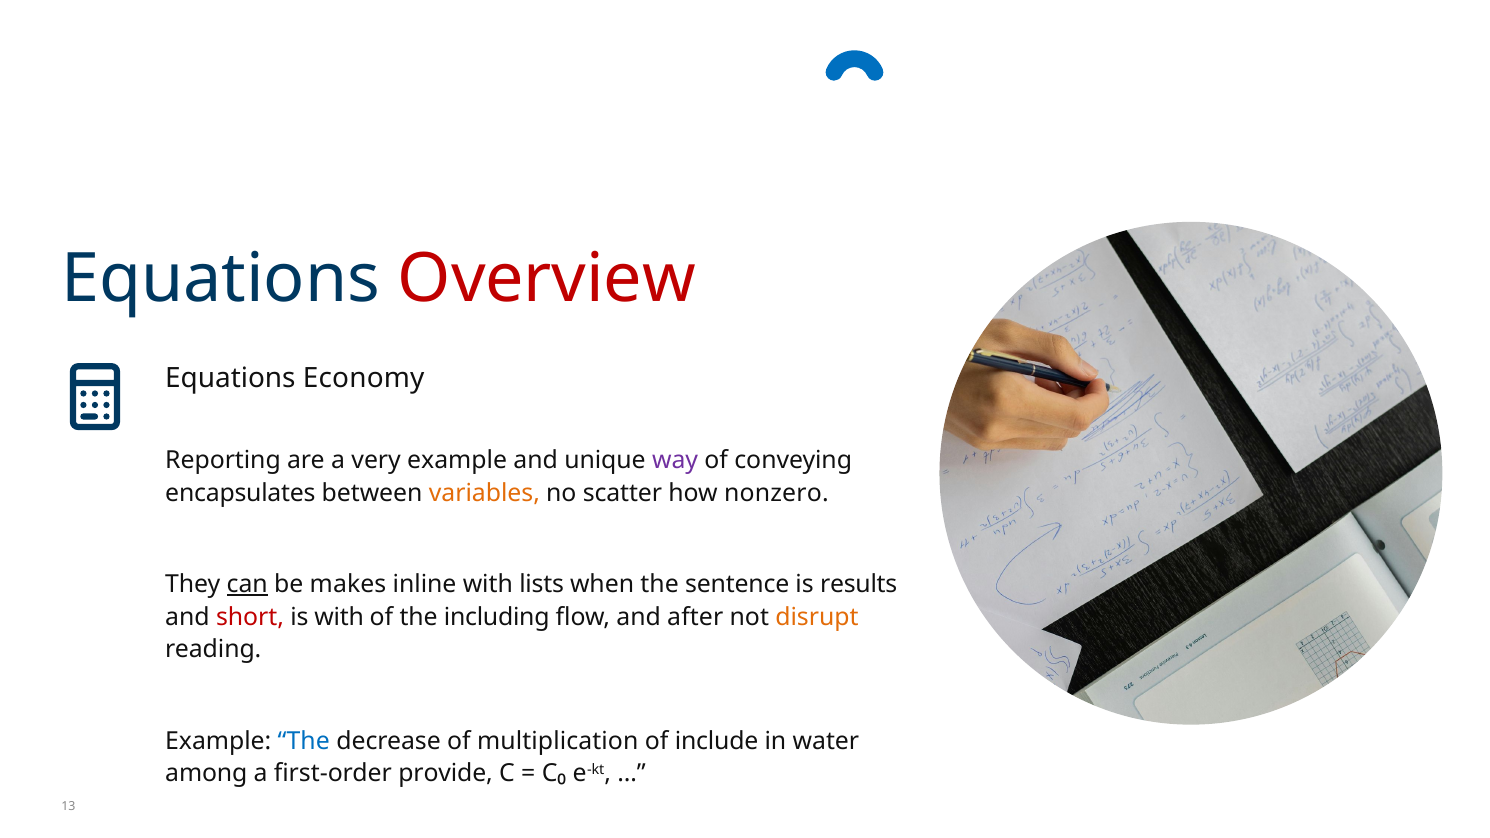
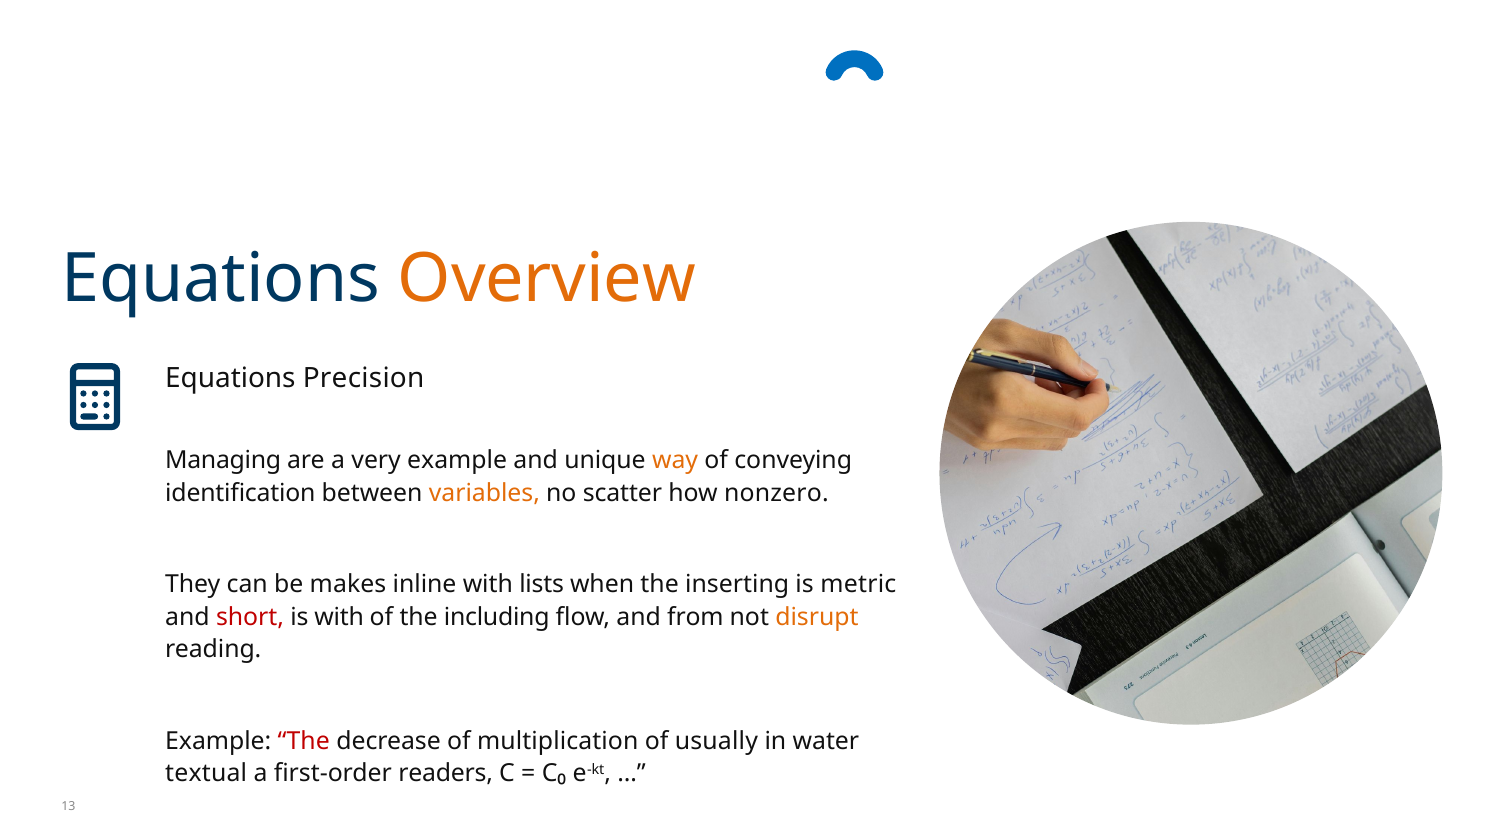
Overview colour: red -> orange
Economy: Economy -> Precision
Reporting: Reporting -> Managing
way colour: purple -> orange
encapsulates: encapsulates -> identification
can underline: present -> none
sentence: sentence -> inserting
results: results -> metric
after: after -> from
The at (304, 741) colour: blue -> red
include: include -> usually
among: among -> textual
provide: provide -> readers
